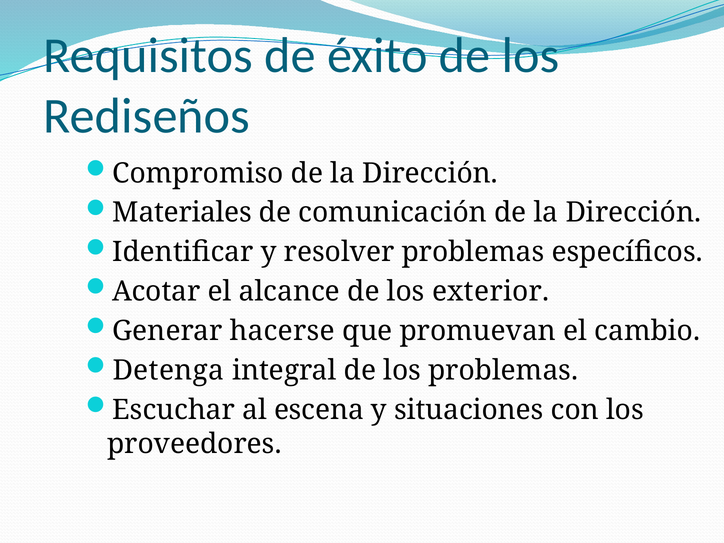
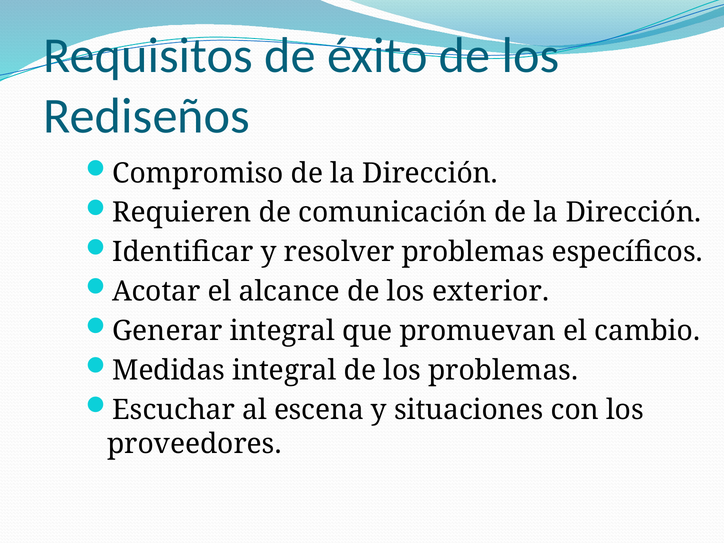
Materiales: Materiales -> Requieren
Generar hacerse: hacerse -> integral
Detenga: Detenga -> Medidas
